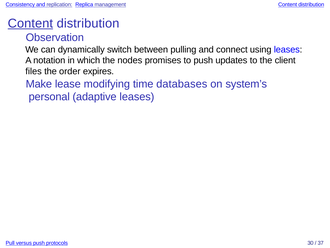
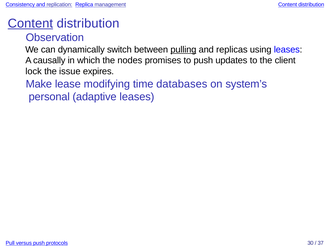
pulling underline: none -> present
connect: connect -> replicas
notation: notation -> causally
files: files -> lock
order: order -> issue
